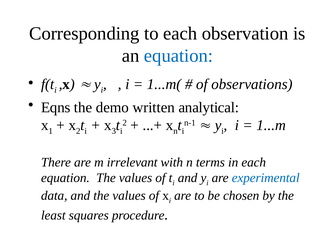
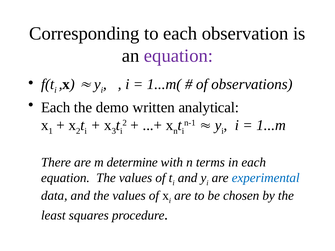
equation at (179, 56) colour: blue -> purple
Eqns at (56, 108): Eqns -> Each
irrelevant: irrelevant -> determine
